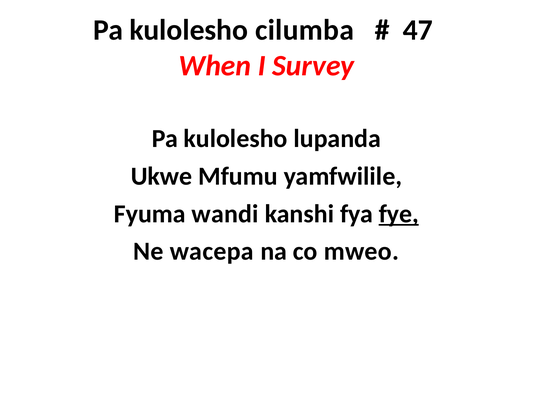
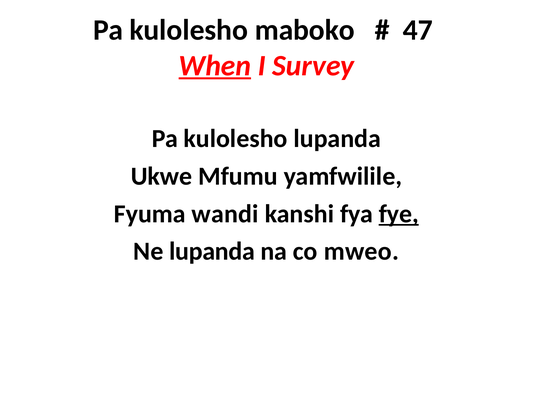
cilumba: cilumba -> maboko
When underline: none -> present
Ne wacepa: wacepa -> lupanda
